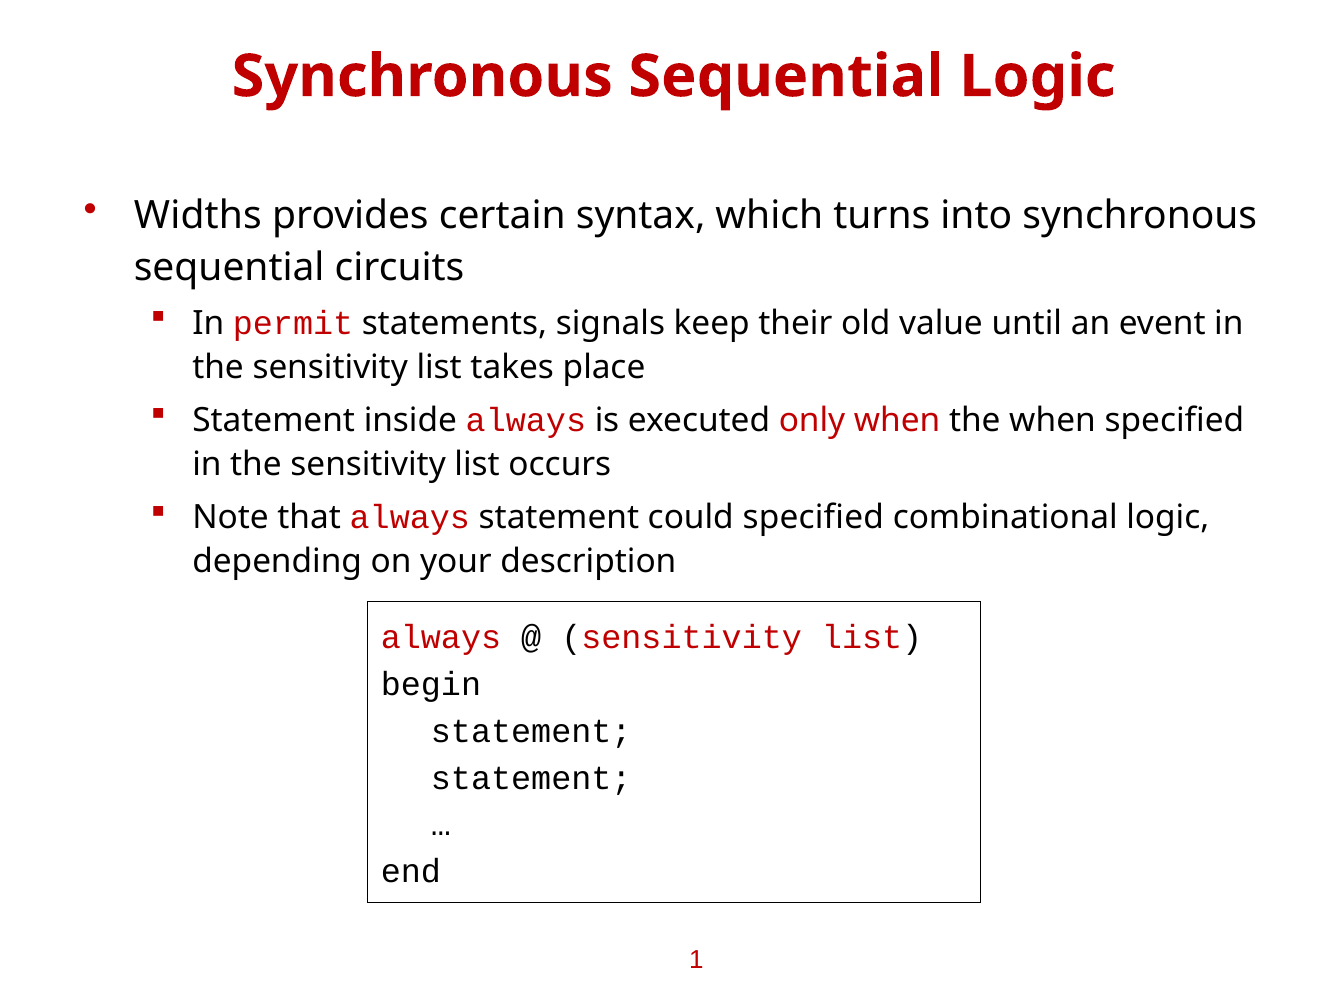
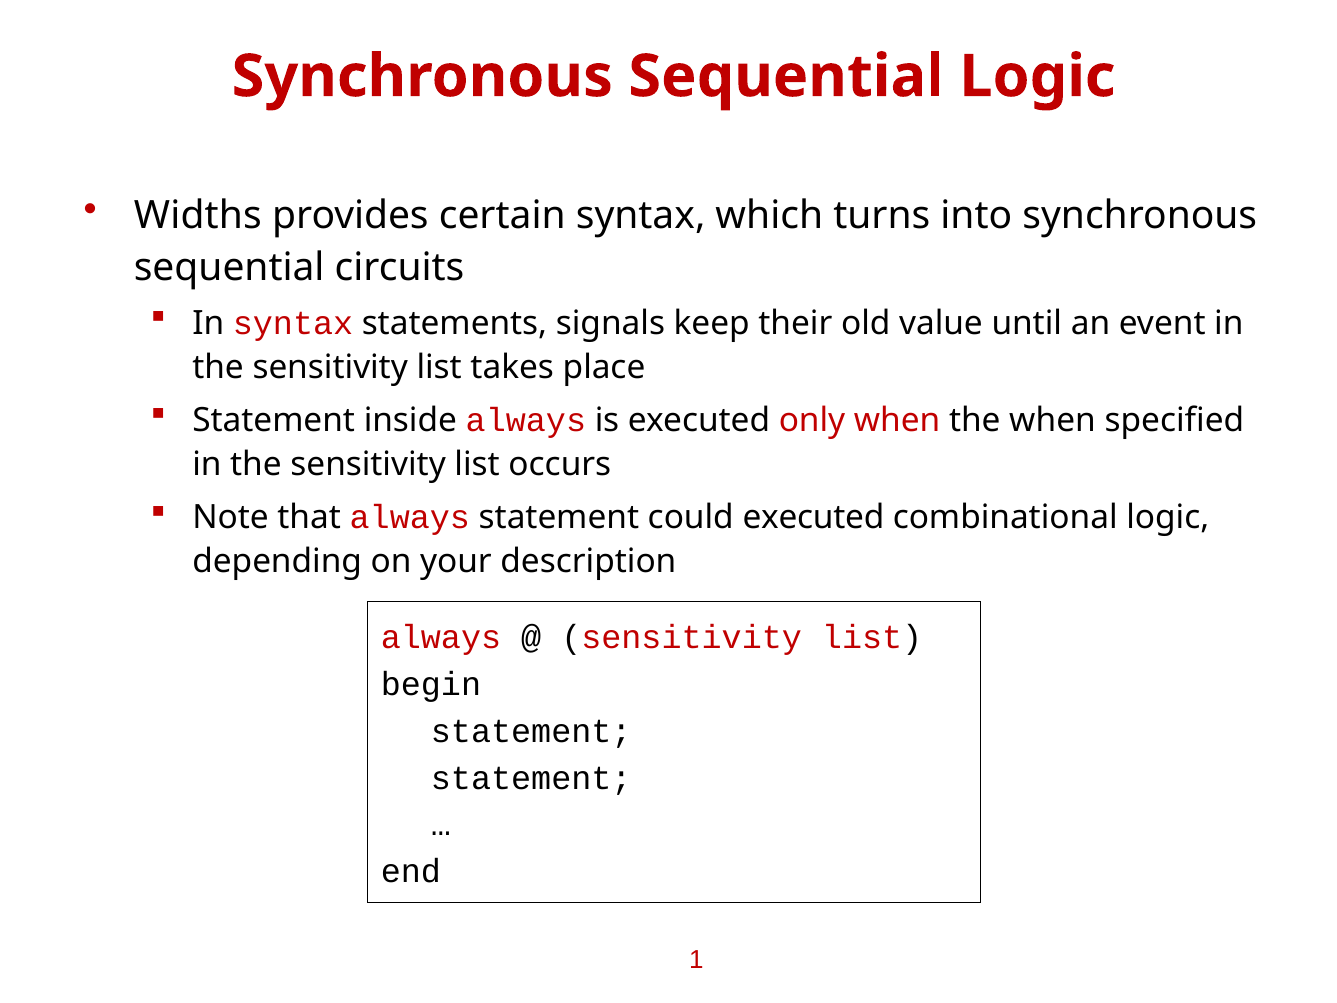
In permit: permit -> syntax
could specified: specified -> executed
